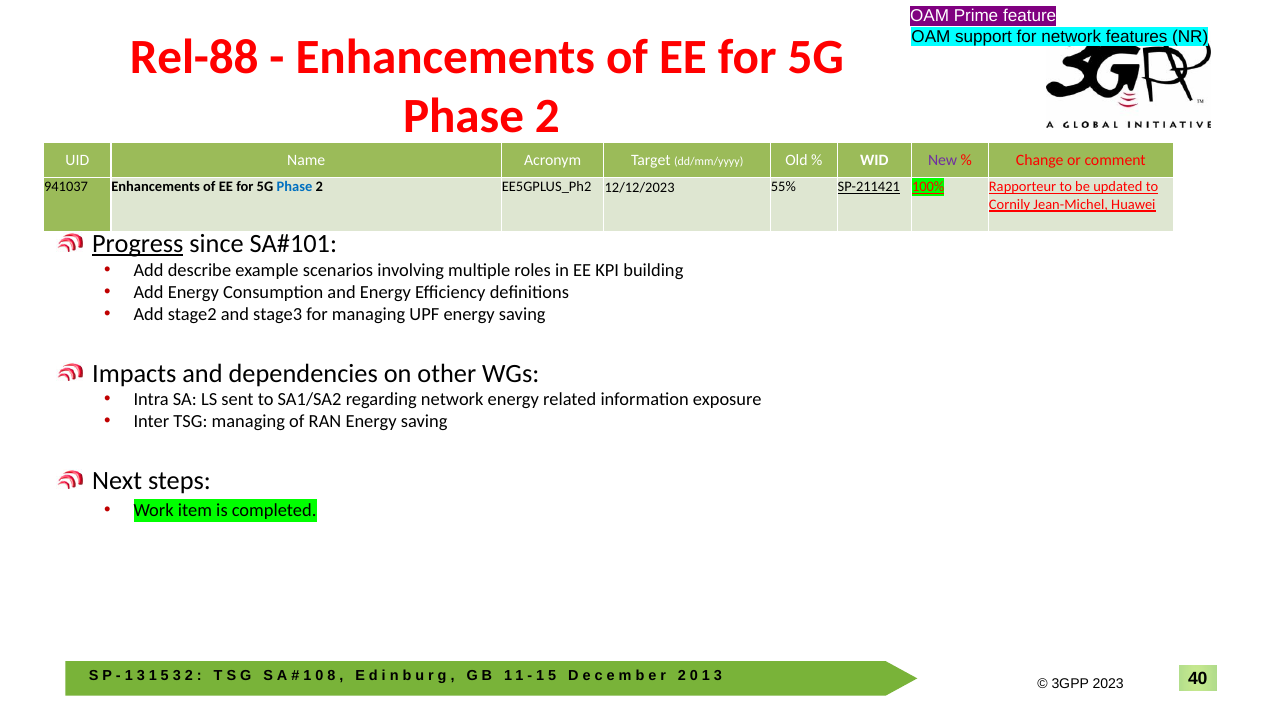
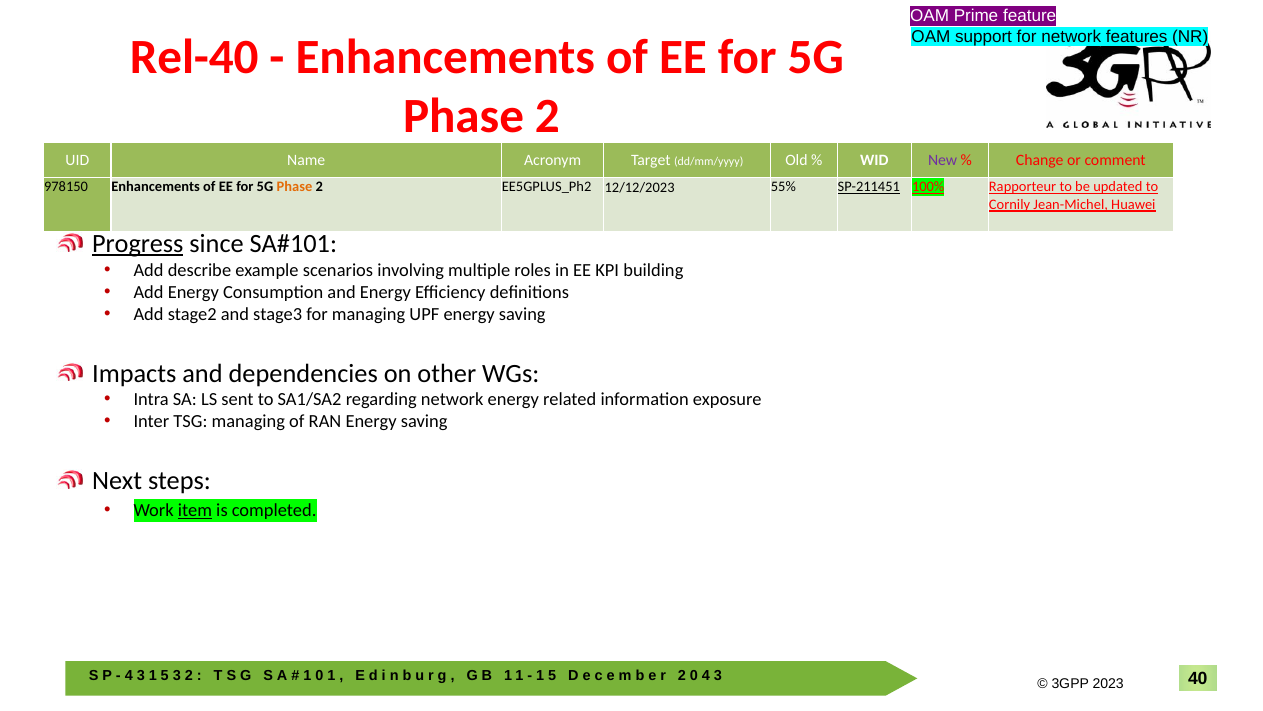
Rel-88: Rel-88 -> Rel-40
941037: 941037 -> 978150
Phase at (294, 187) colour: blue -> orange
SP-211421: SP-211421 -> SP-211451
item underline: none -> present
1 at (129, 675): 1 -> 4
8 at (331, 675): 8 -> 1
1 at (706, 675): 1 -> 4
